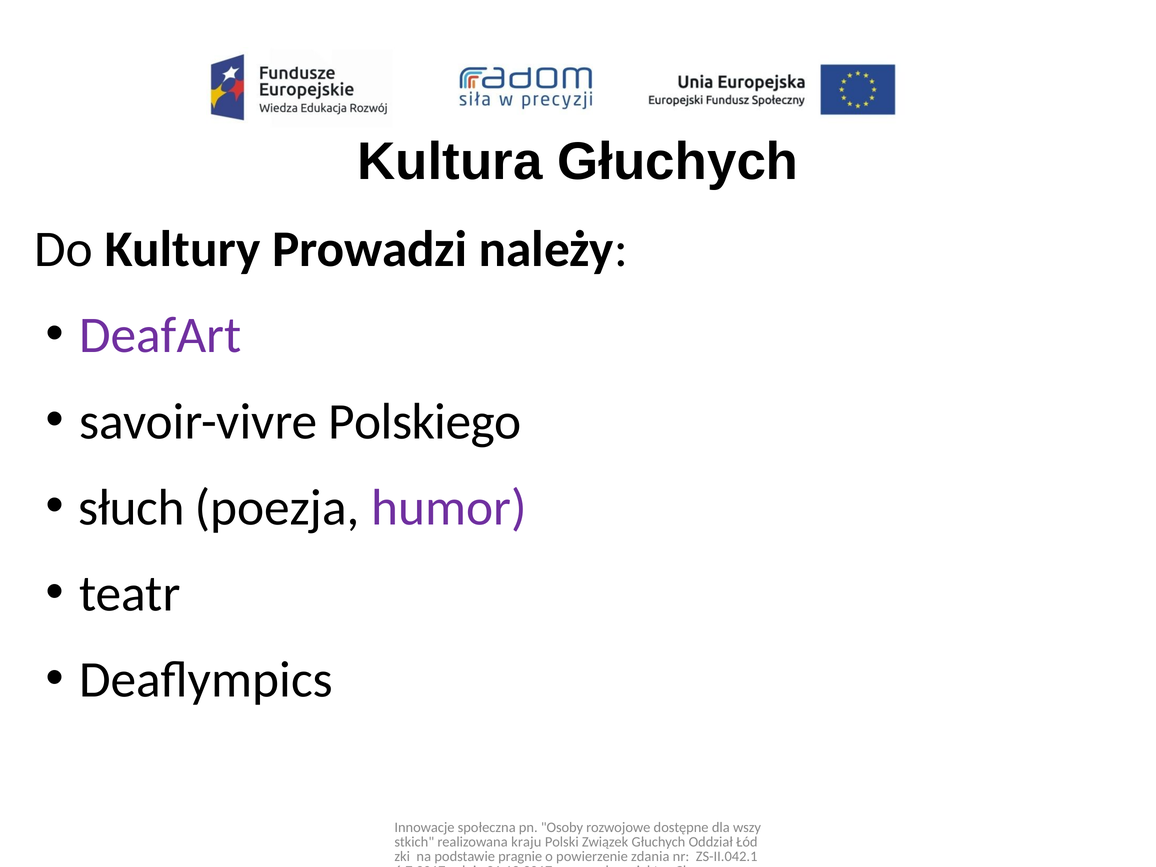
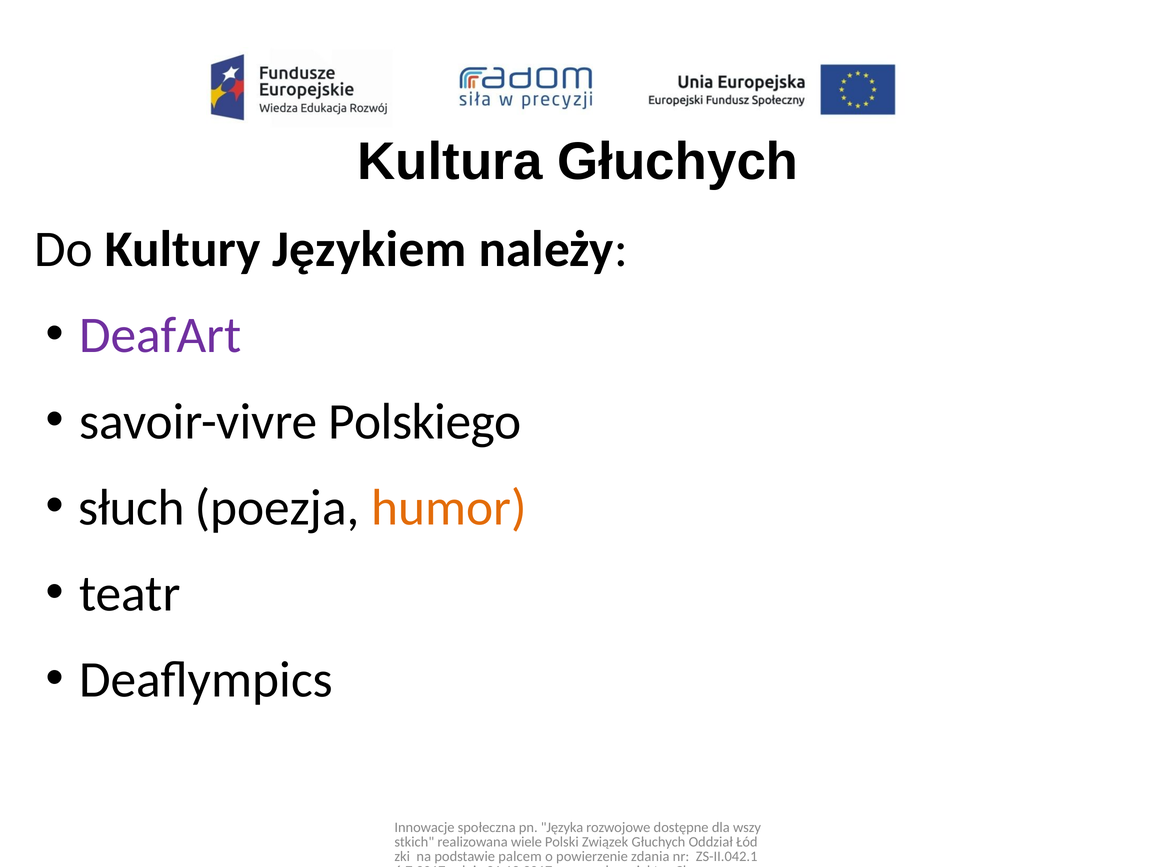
Prowadzi: Prowadzi -> Językiem
humor colour: purple -> orange
Osoby: Osoby -> Języka
kraju: kraju -> wiele
pragnie: pragnie -> palcem
